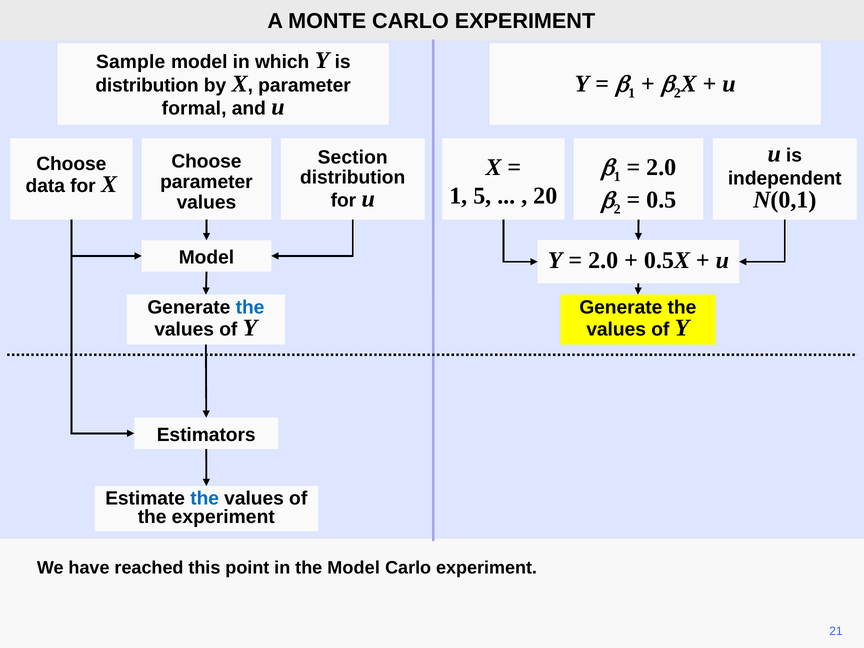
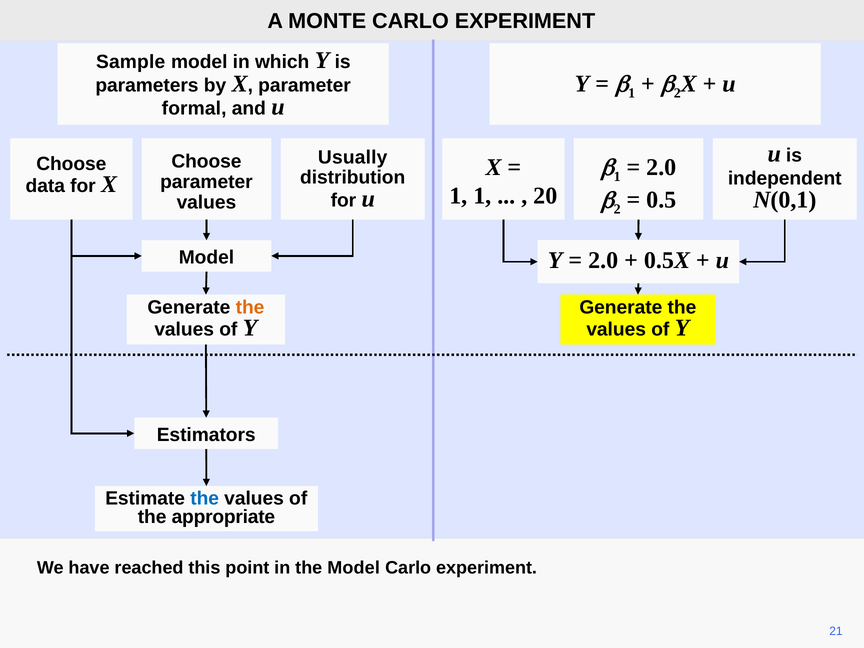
distribution at (147, 85): distribution -> parameters
Section: Section -> Usually
1 5: 5 -> 1
the at (250, 307) colour: blue -> orange
the experiment: experiment -> appropriate
